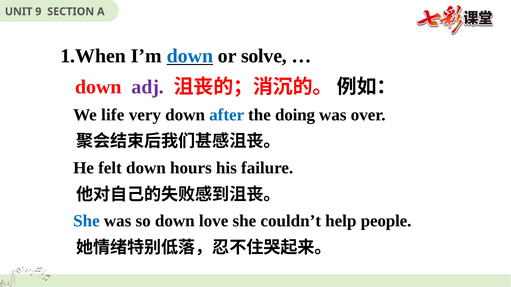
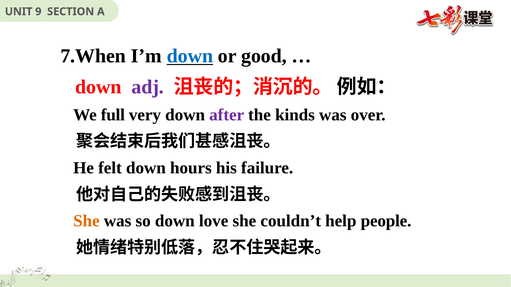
1.When: 1.When -> 7.When
solve: solve -> good
life: life -> full
after colour: blue -> purple
doing: doing -> kinds
She at (86, 221) colour: blue -> orange
